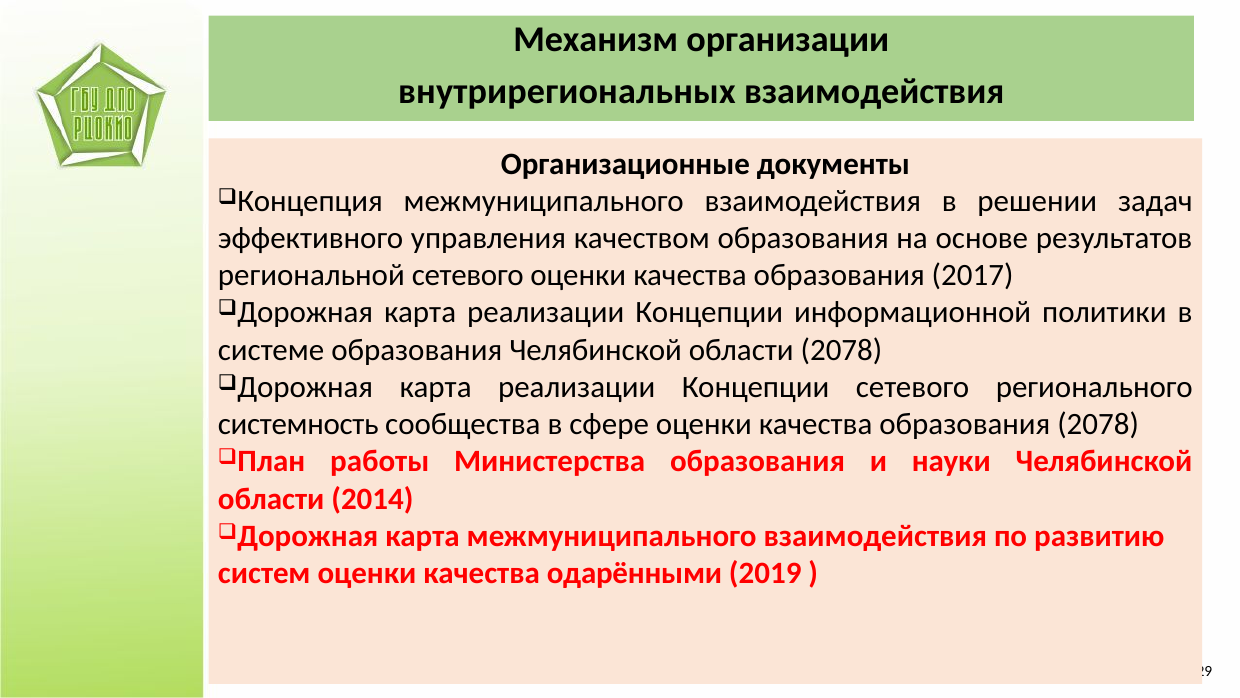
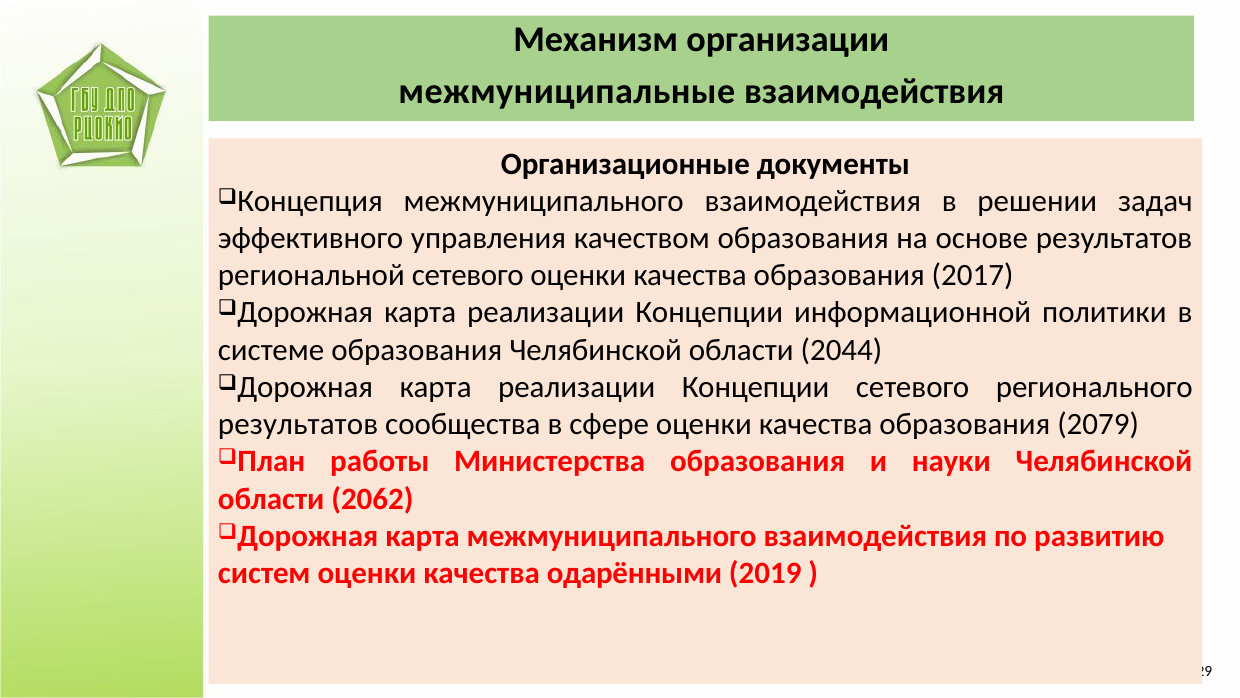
внутрирегиональных: внутрирегиональных -> межмуниципальные
области 2078: 2078 -> 2044
системность at (298, 424): системность -> результатов
образования 2078: 2078 -> 2079
2014: 2014 -> 2062
